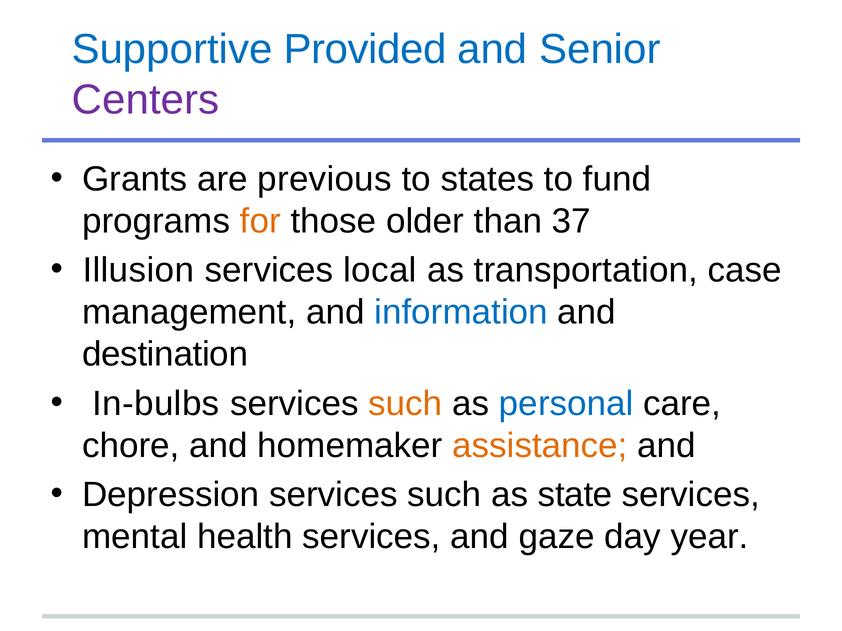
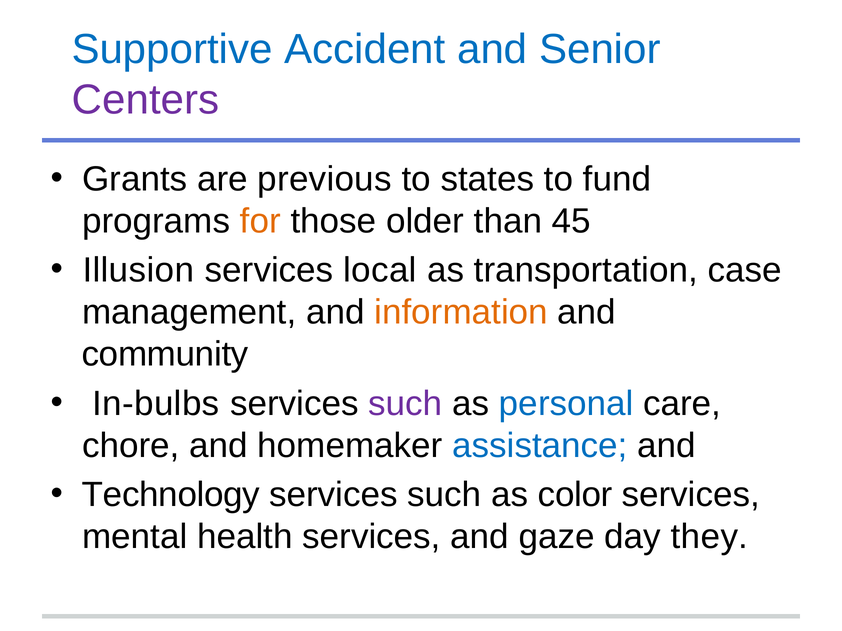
Provided: Provided -> Accident
37: 37 -> 45
information colour: blue -> orange
destination: destination -> community
such at (405, 404) colour: orange -> purple
assistance colour: orange -> blue
Depression: Depression -> Technology
state: state -> color
year: year -> they
